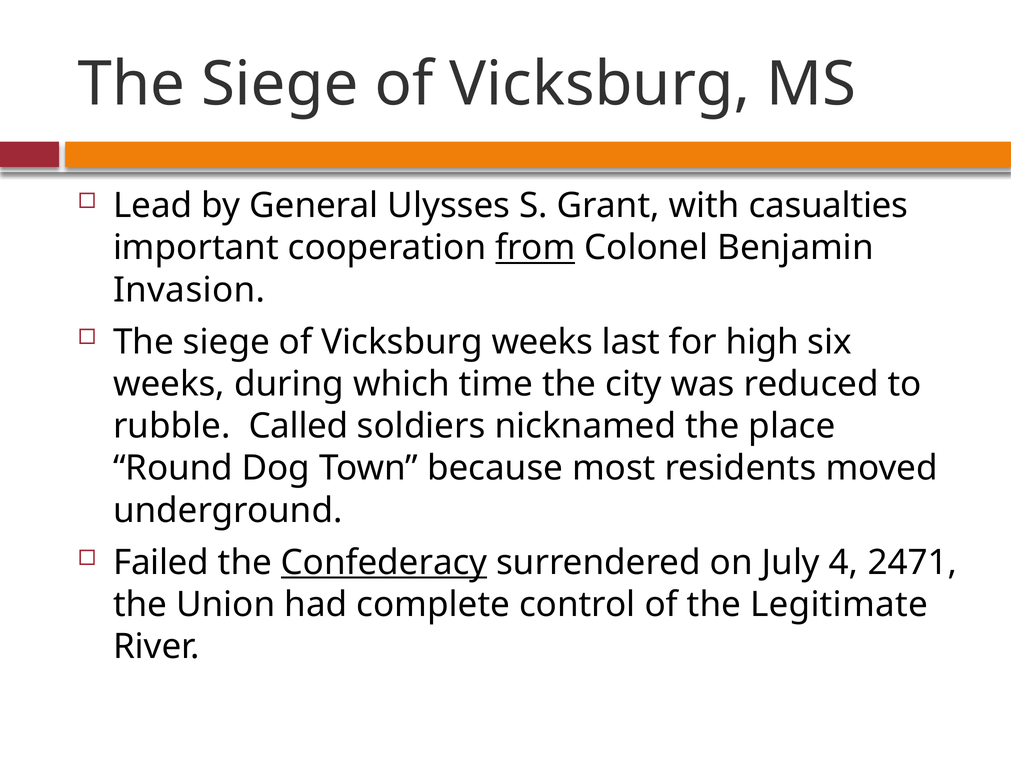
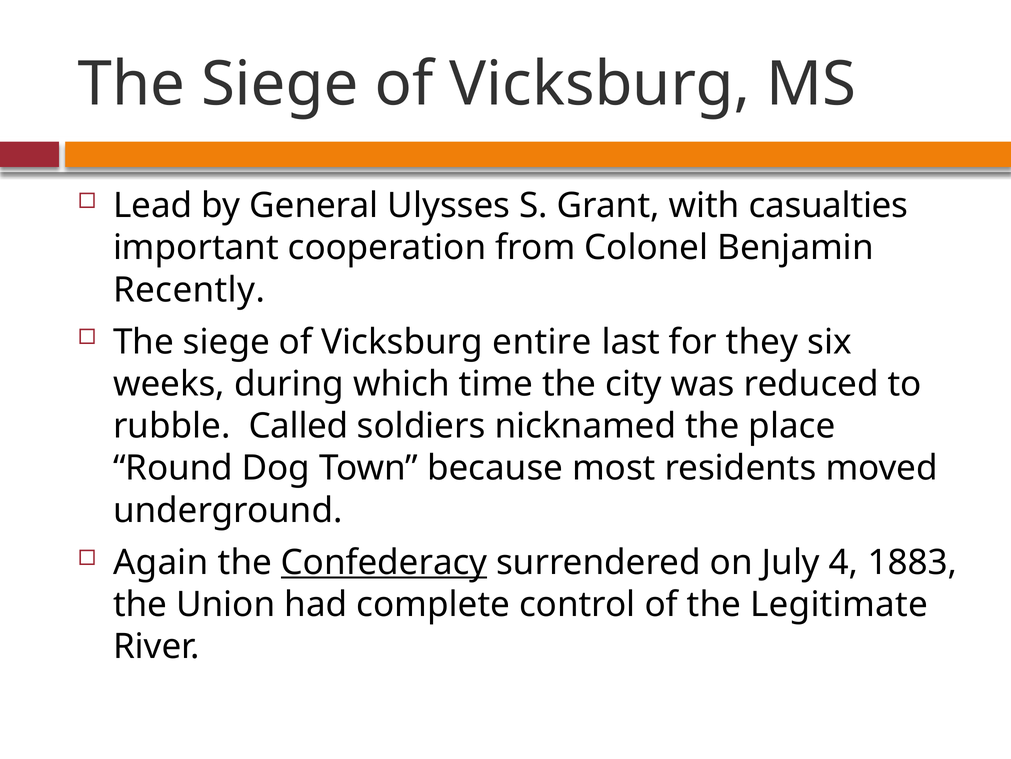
from underline: present -> none
Invasion: Invasion -> Recently
Vicksburg weeks: weeks -> entire
high: high -> they
Failed: Failed -> Again
2471: 2471 -> 1883
